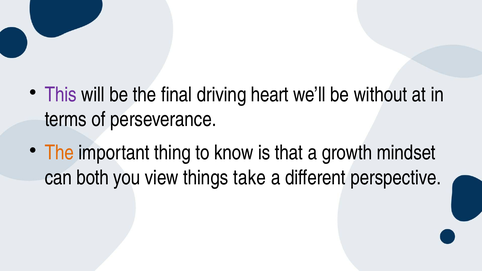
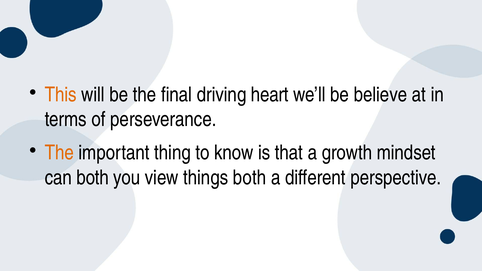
This colour: purple -> orange
without: without -> believe
things take: take -> both
